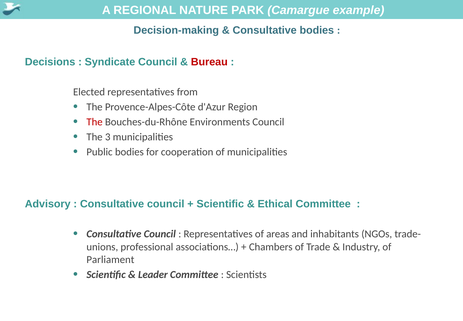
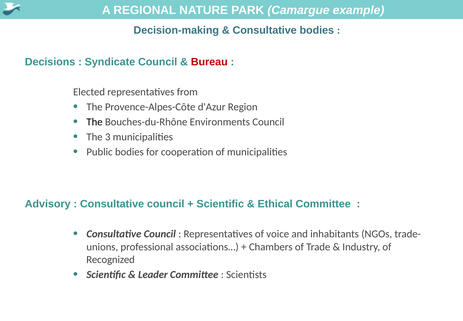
The at (95, 122) colour: red -> black
areas: areas -> voice
Parliament: Parliament -> Recognized
